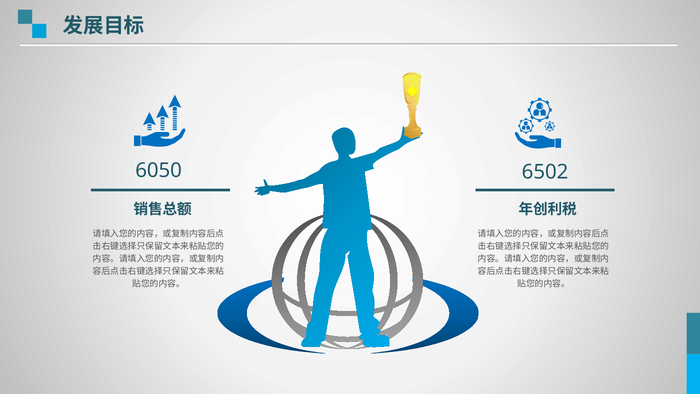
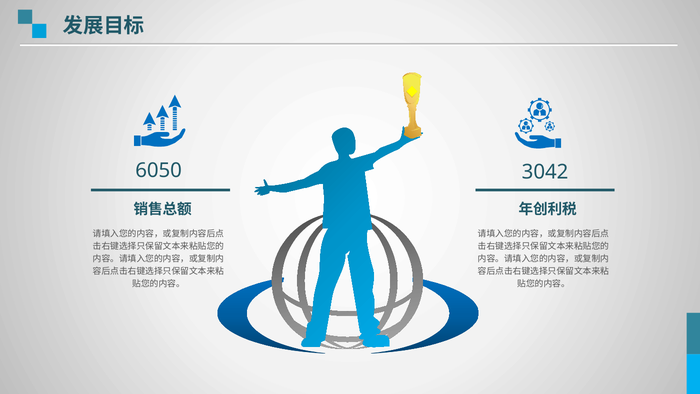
6502: 6502 -> 3042
